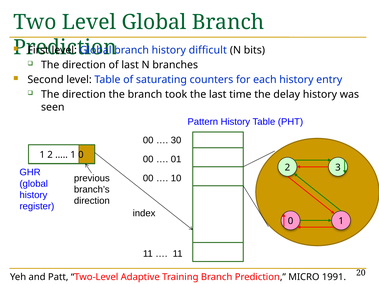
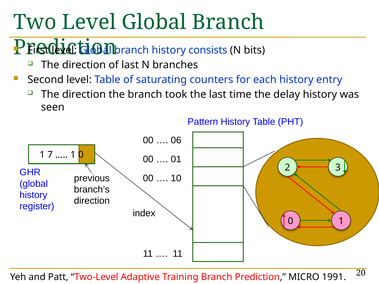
difficult: difficult -> consists
30: 30 -> 06
2 at (50, 155): 2 -> 7
